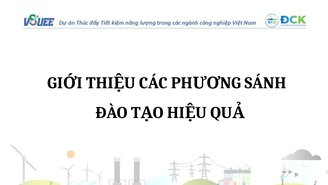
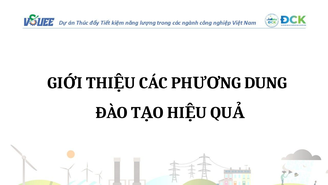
SÁNH: SÁNH -> DUNG
